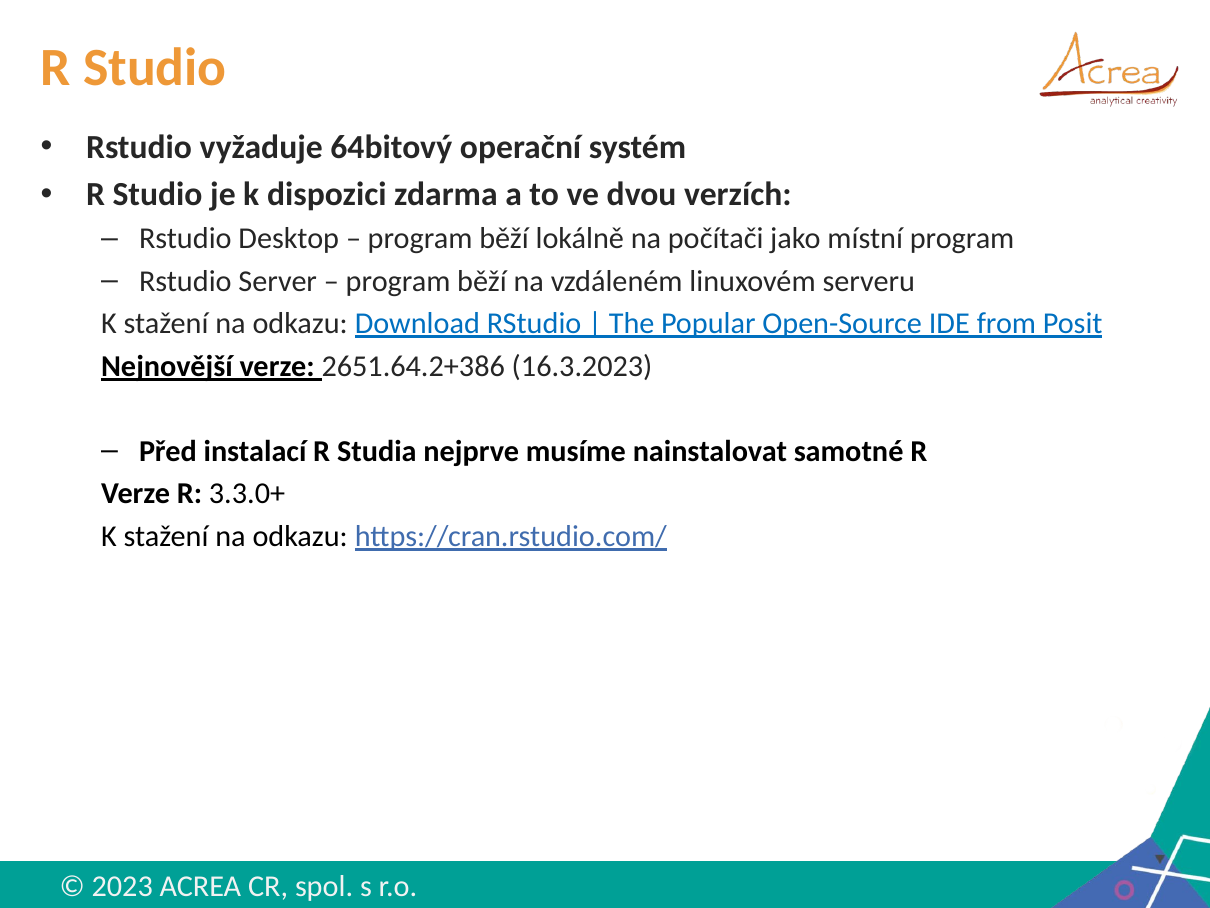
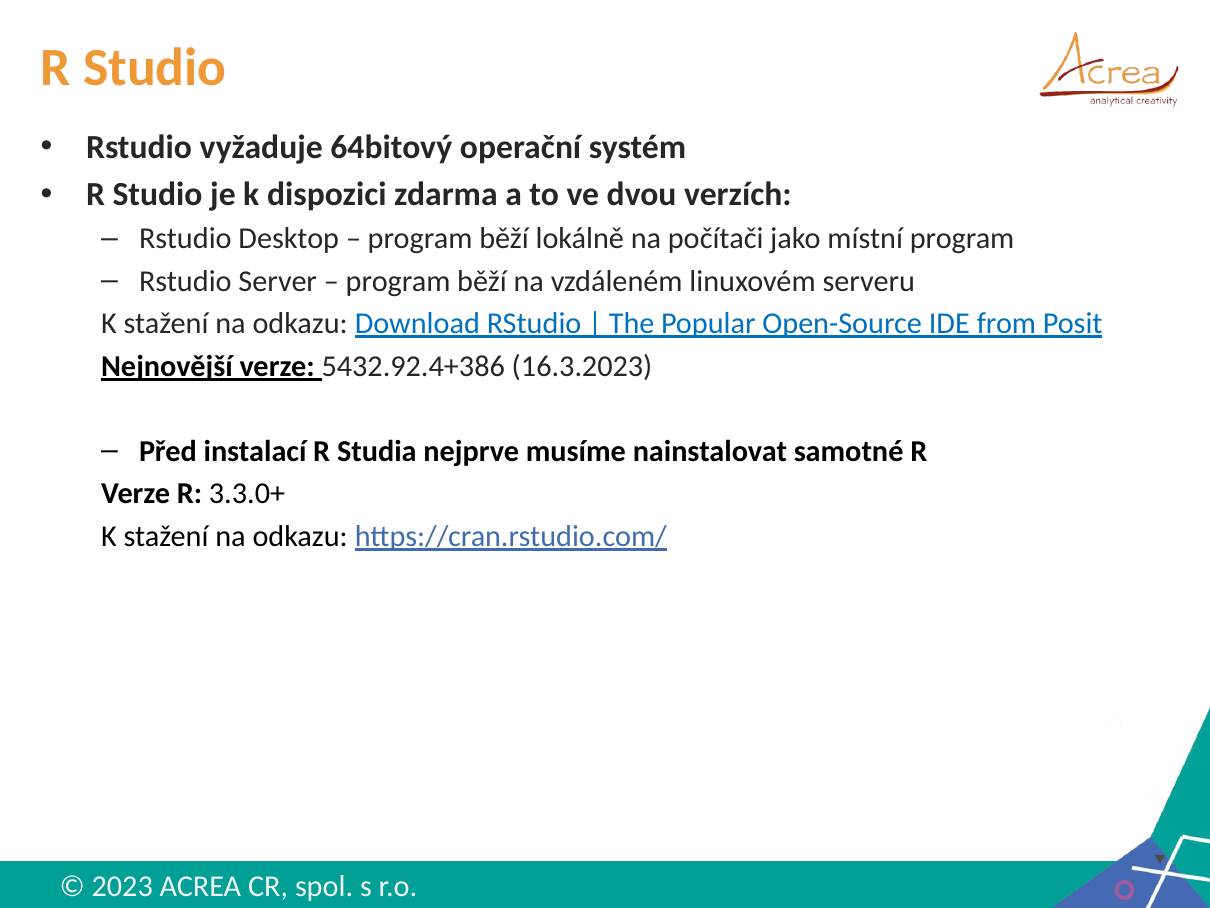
2651.64.2+386: 2651.64.2+386 -> 5432.92.4+386
